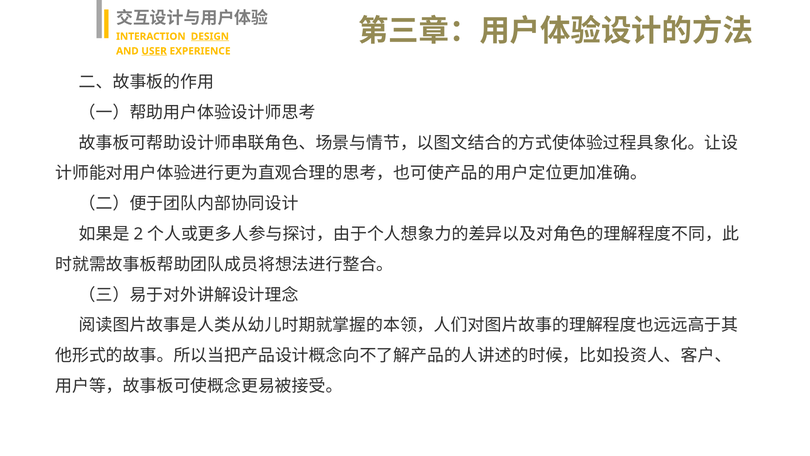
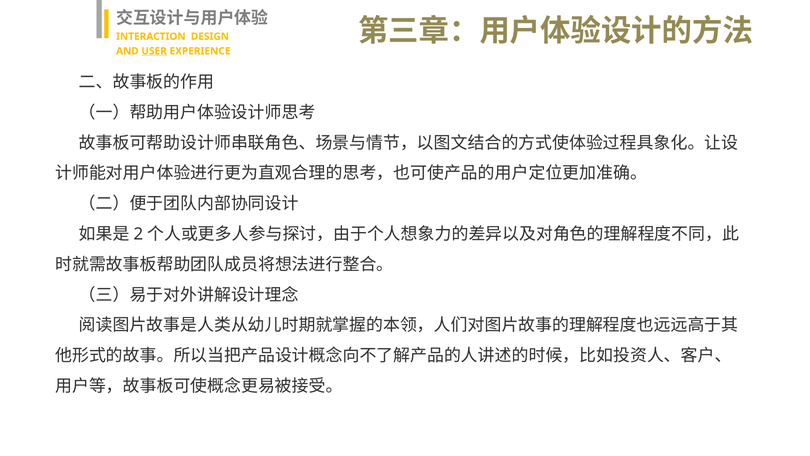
DESIGN underline: present -> none
